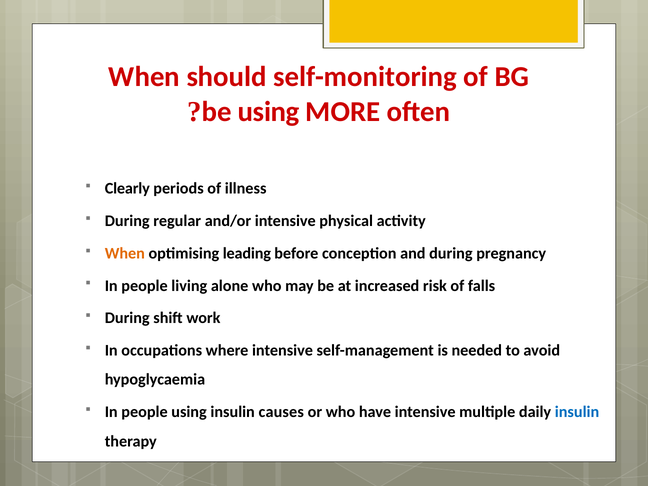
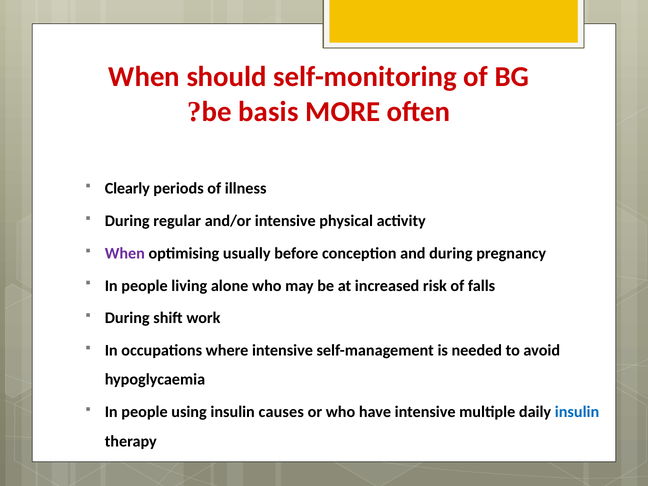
be using: using -> basis
When at (125, 253) colour: orange -> purple
leading: leading -> usually
